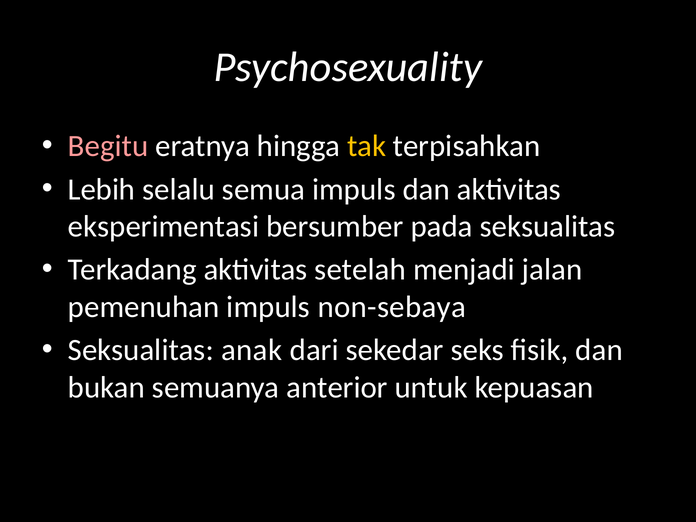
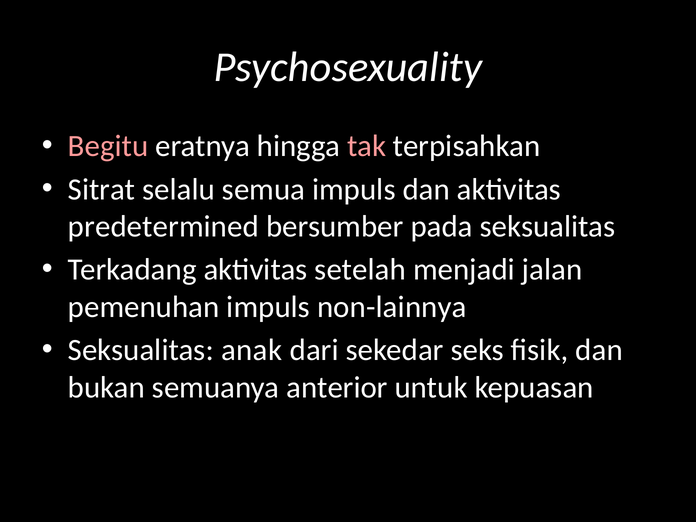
tak colour: yellow -> pink
Lebih: Lebih -> Sitrat
eksperimentasi: eksperimentasi -> predetermined
non-sebaya: non-sebaya -> non-lainnya
